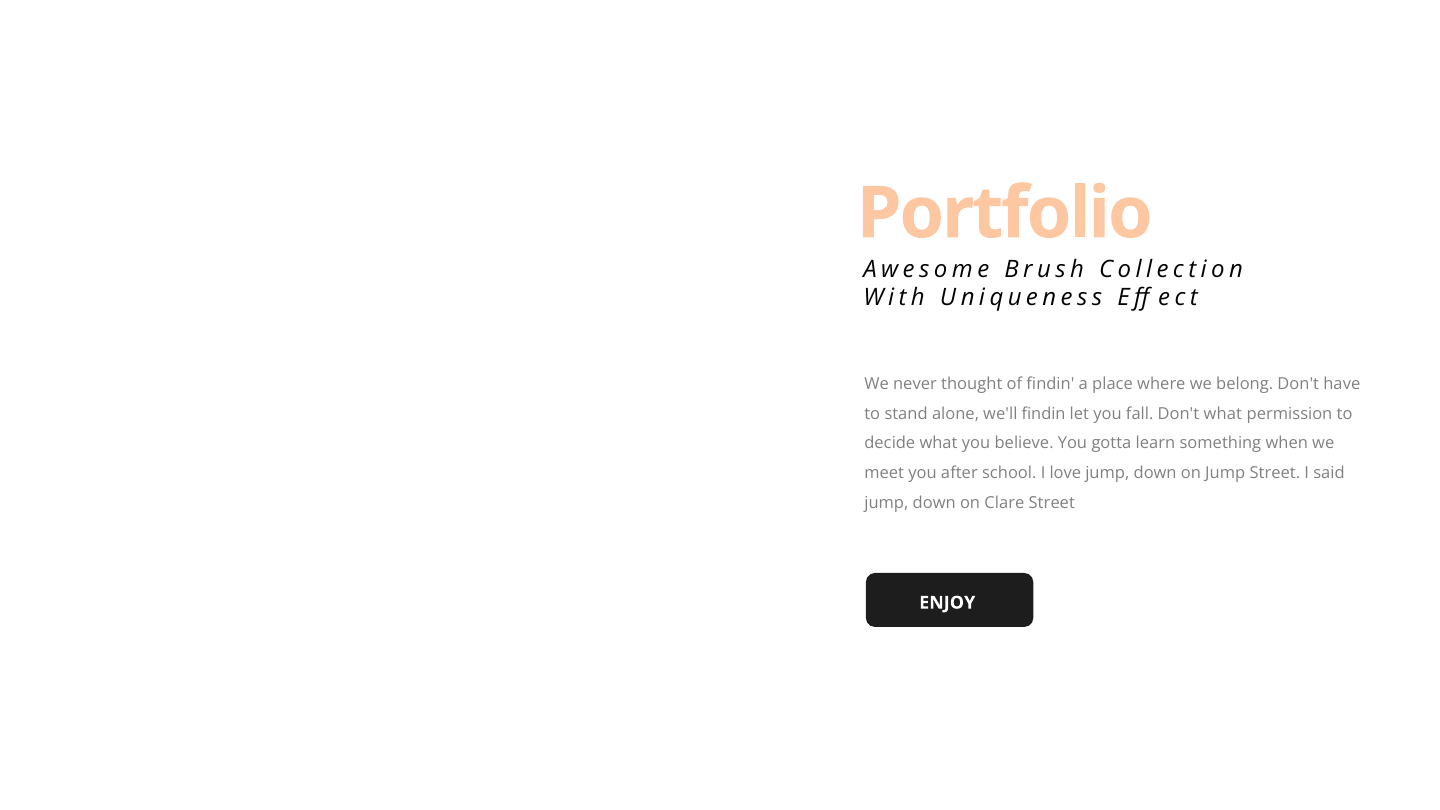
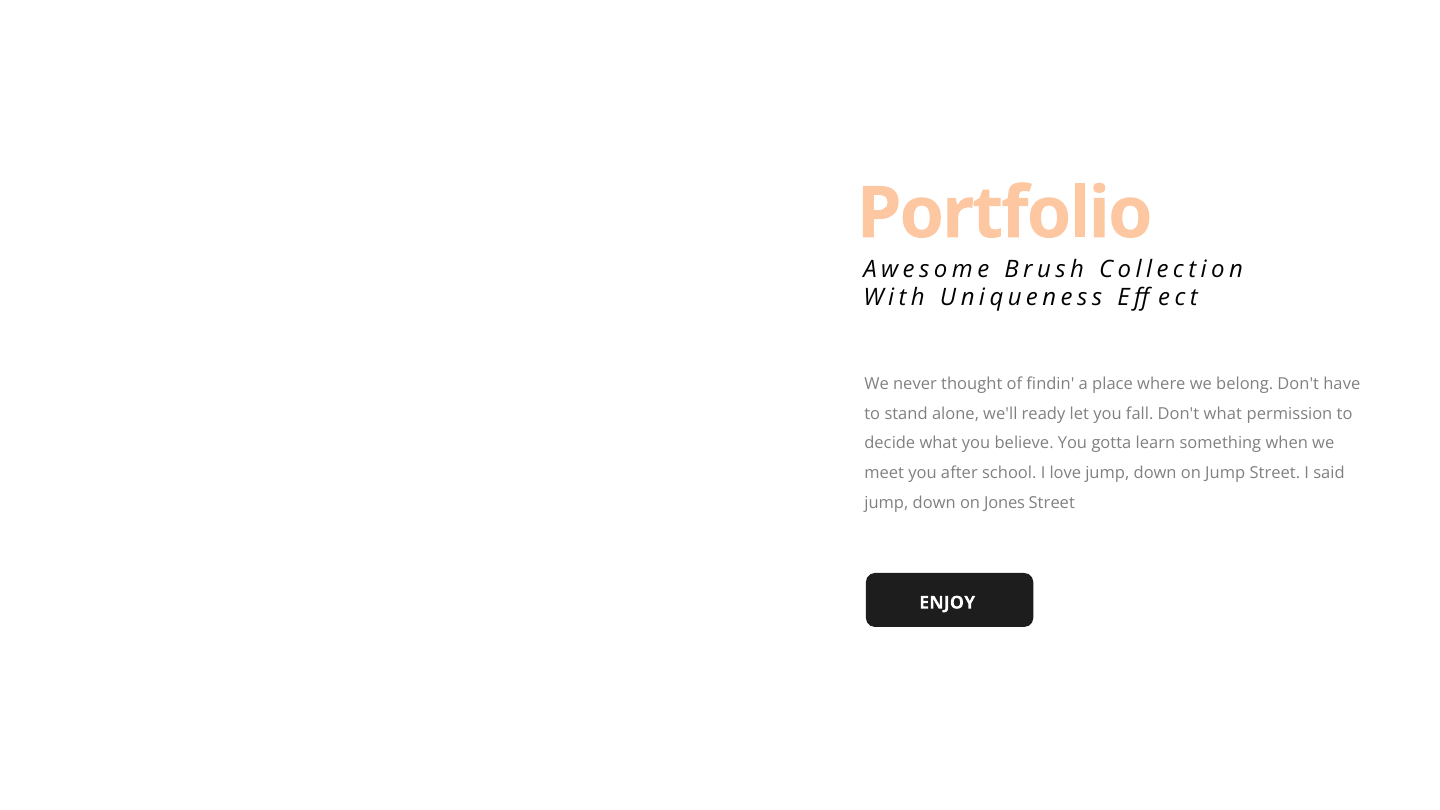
we'll findin: findin -> ready
Clare: Clare -> Jones
